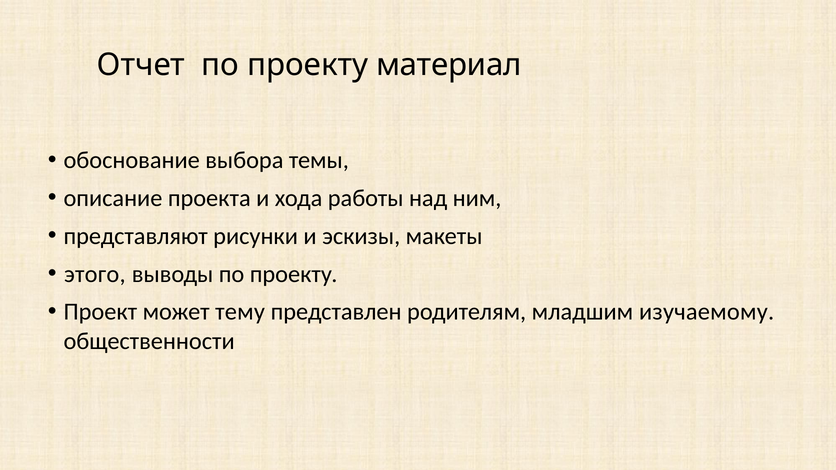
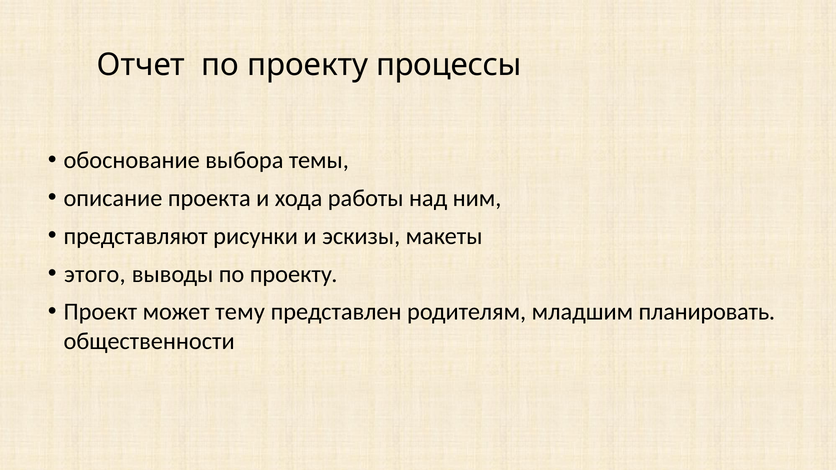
материал: материал -> процессы
изучаемому: изучаемому -> планировать
